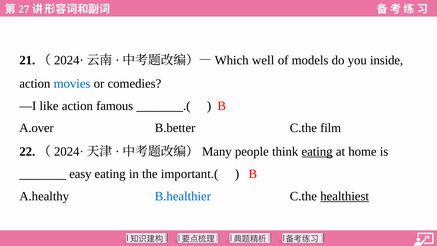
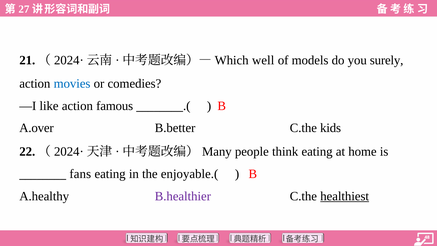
inside: inside -> surely
film: film -> kids
eating at (317, 151) underline: present -> none
easy: easy -> fans
important.(: important.( -> enjoyable.(
B.healthier colour: blue -> purple
